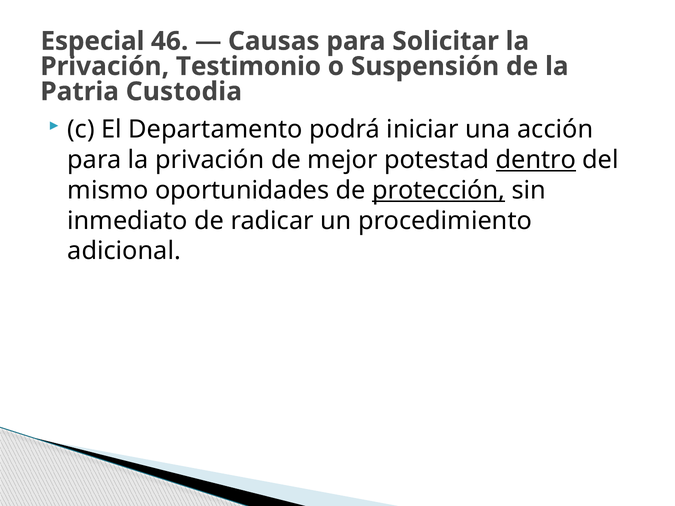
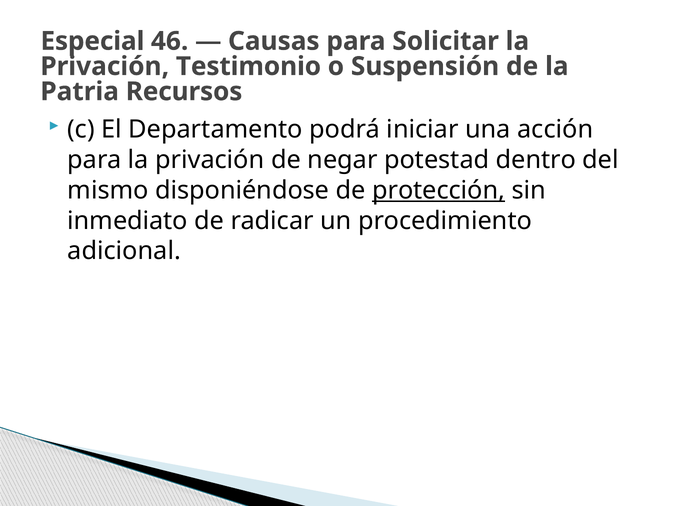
Custodia: Custodia -> Recursos
mejor: mejor -> negar
dentro underline: present -> none
oportunidades: oportunidades -> disponiéndose
